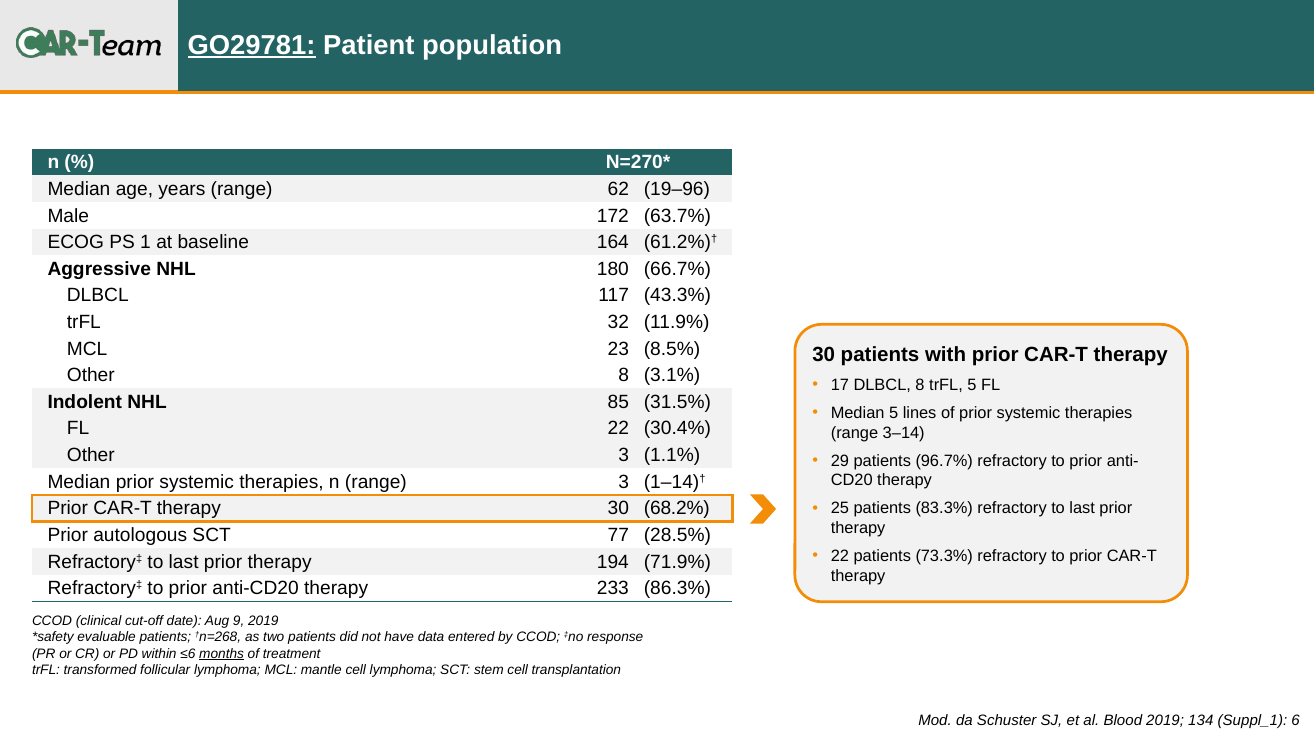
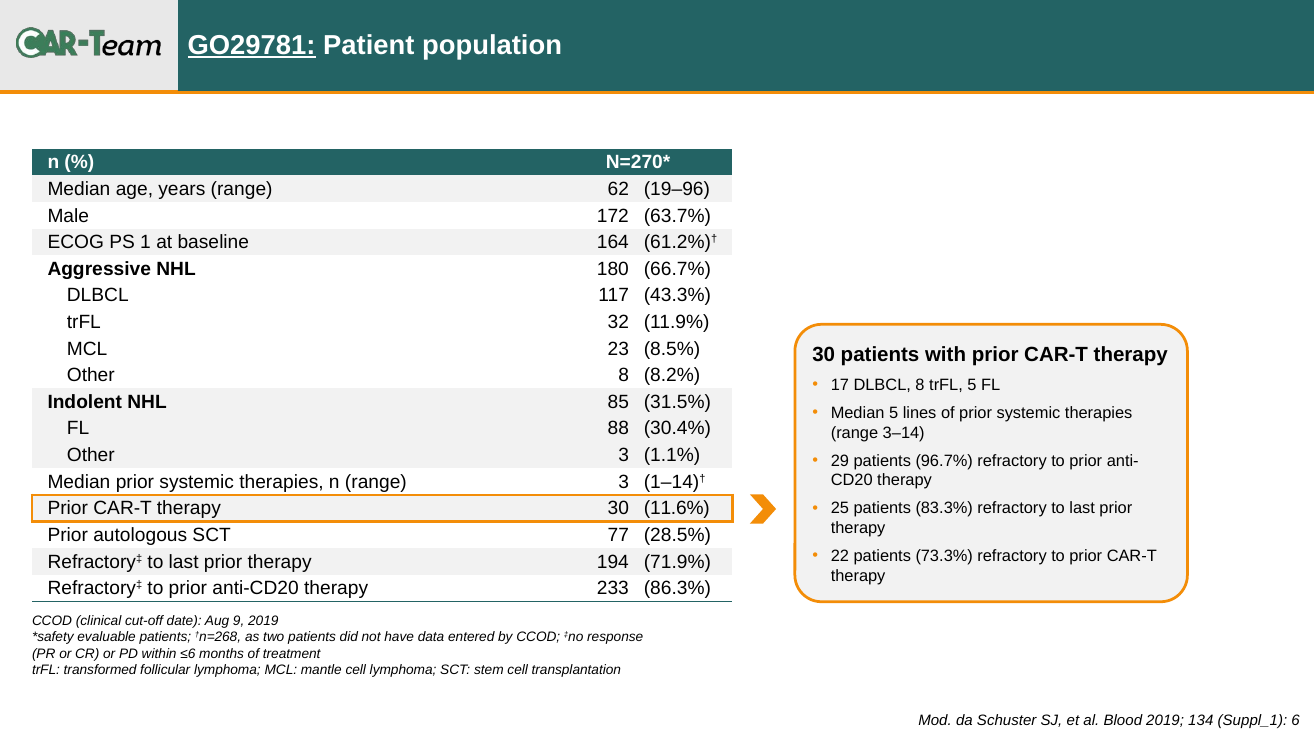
3.1%: 3.1% -> 8.2%
FL 22: 22 -> 88
68.2%: 68.2% -> 11.6%
months underline: present -> none
